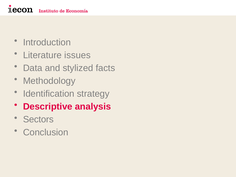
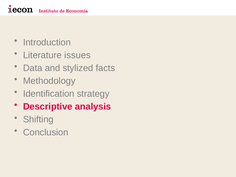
Sectors: Sectors -> Shifting
